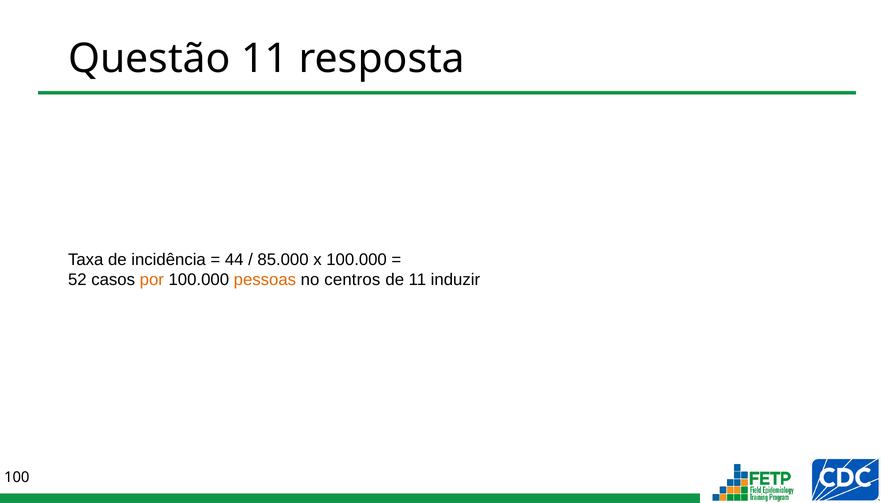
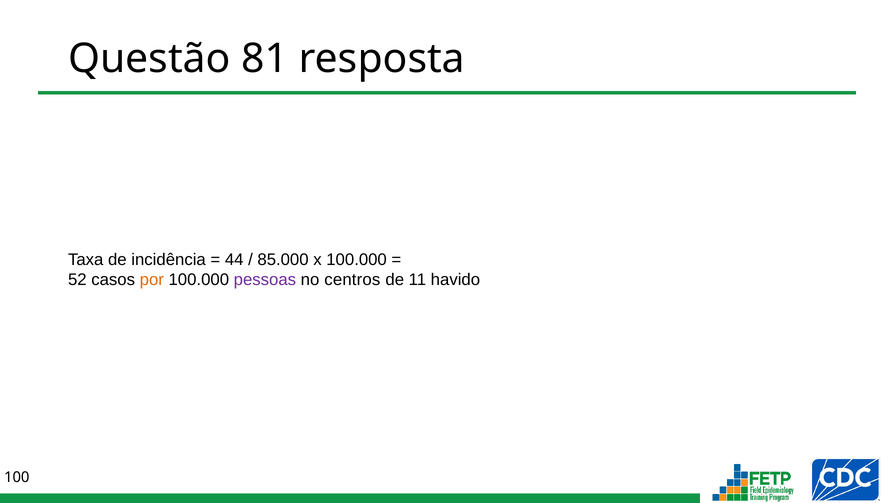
Questão 11: 11 -> 81
pessoas colour: orange -> purple
induzir: induzir -> havido
